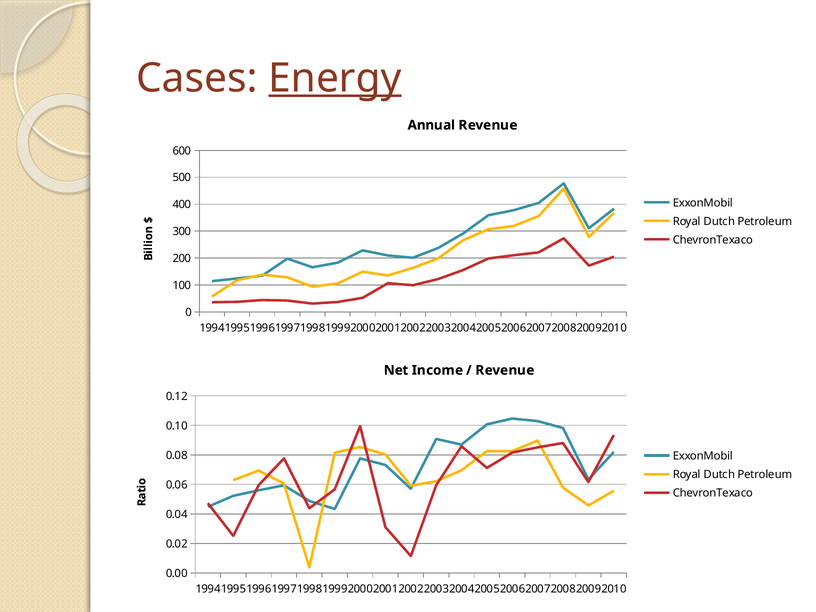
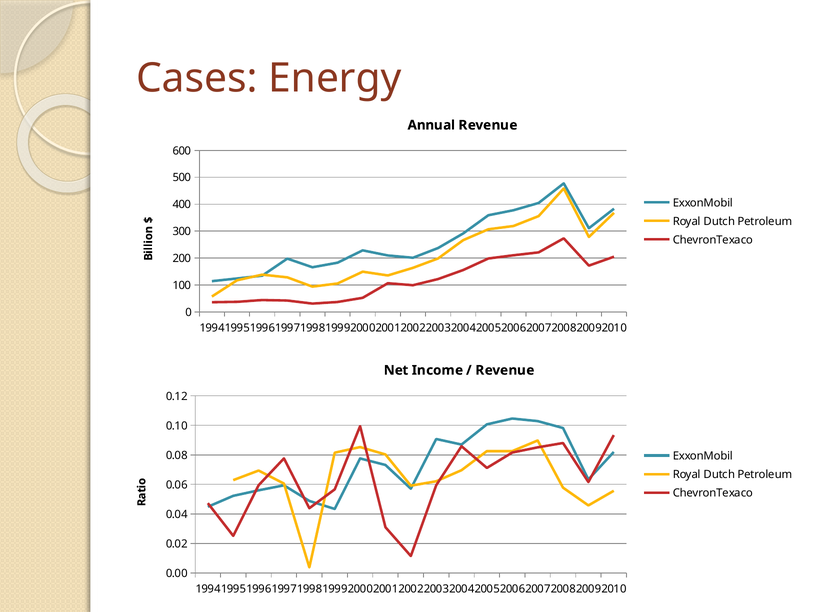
Energy underline: present -> none
